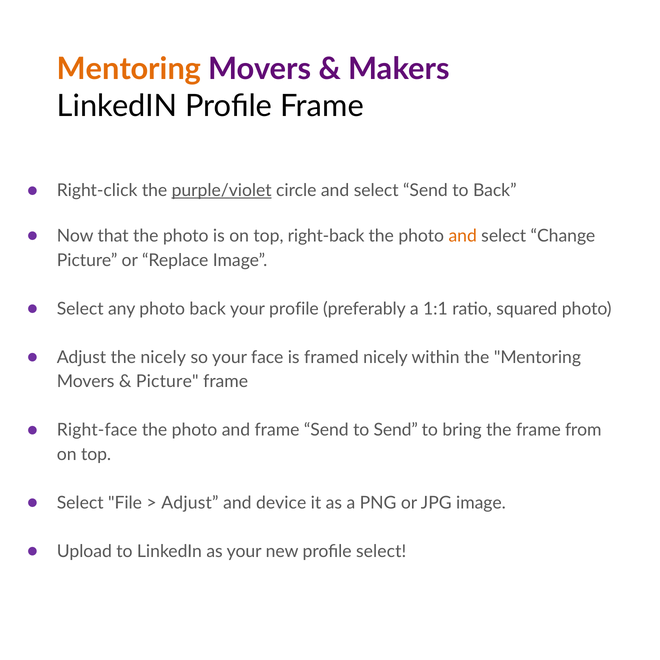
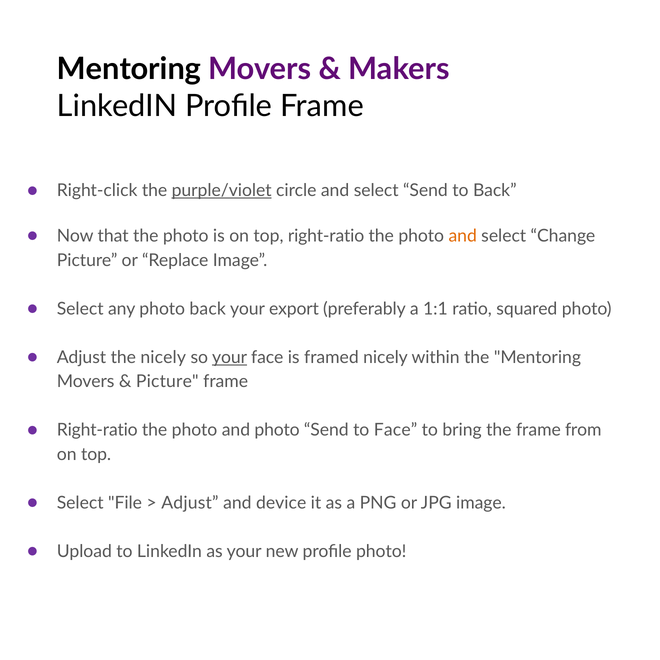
Mentoring at (129, 69) colour: orange -> black
top right-back: right-back -> right-ratio
your profile: profile -> export
your at (230, 357) underline: none -> present
Right-face at (97, 430): Right-face -> Right-ratio
and frame: frame -> photo
to Send: Send -> Face
profile select: select -> photo
